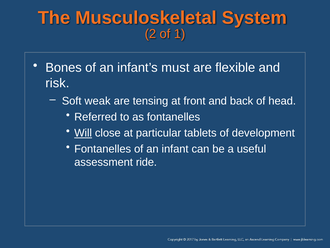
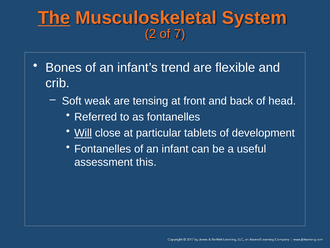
The underline: none -> present
1: 1 -> 7
must: must -> trend
risk: risk -> crib
ride: ride -> this
